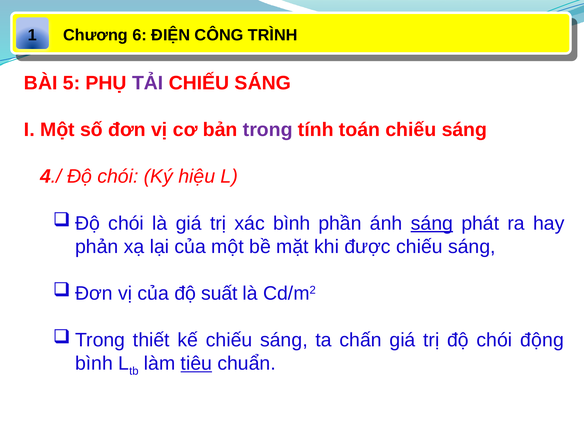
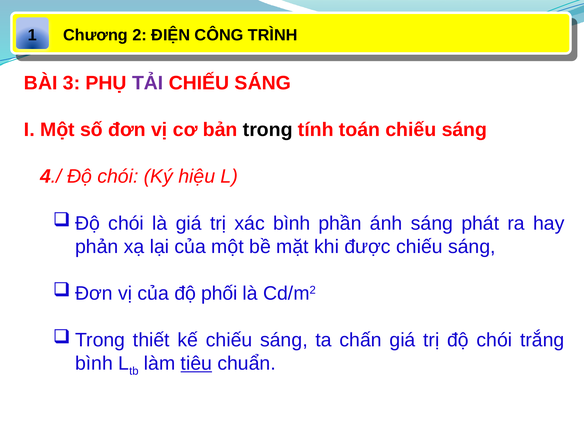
6: 6 -> 2
5: 5 -> 3
trong colour: purple -> black
sáng at (432, 223) underline: present -> none
suất: suất -> phối
động: động -> trắng
